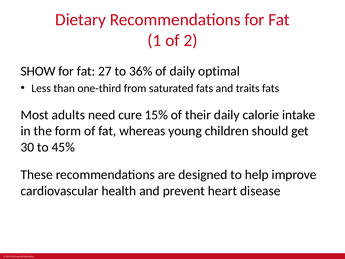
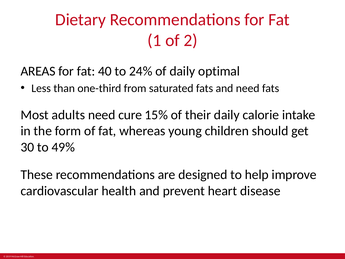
SHOW: SHOW -> AREAS
27: 27 -> 40
36%: 36% -> 24%
and traits: traits -> need
45%: 45% -> 49%
